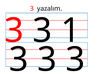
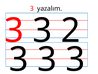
1: 1 -> 2
